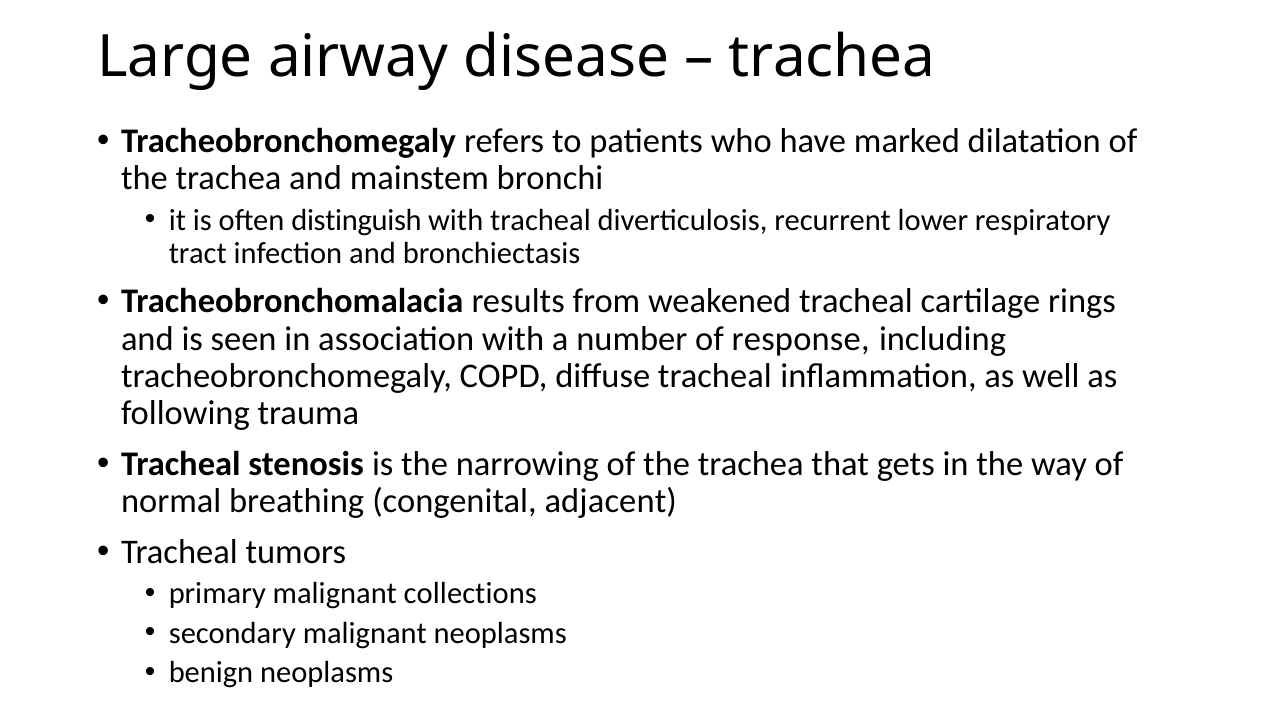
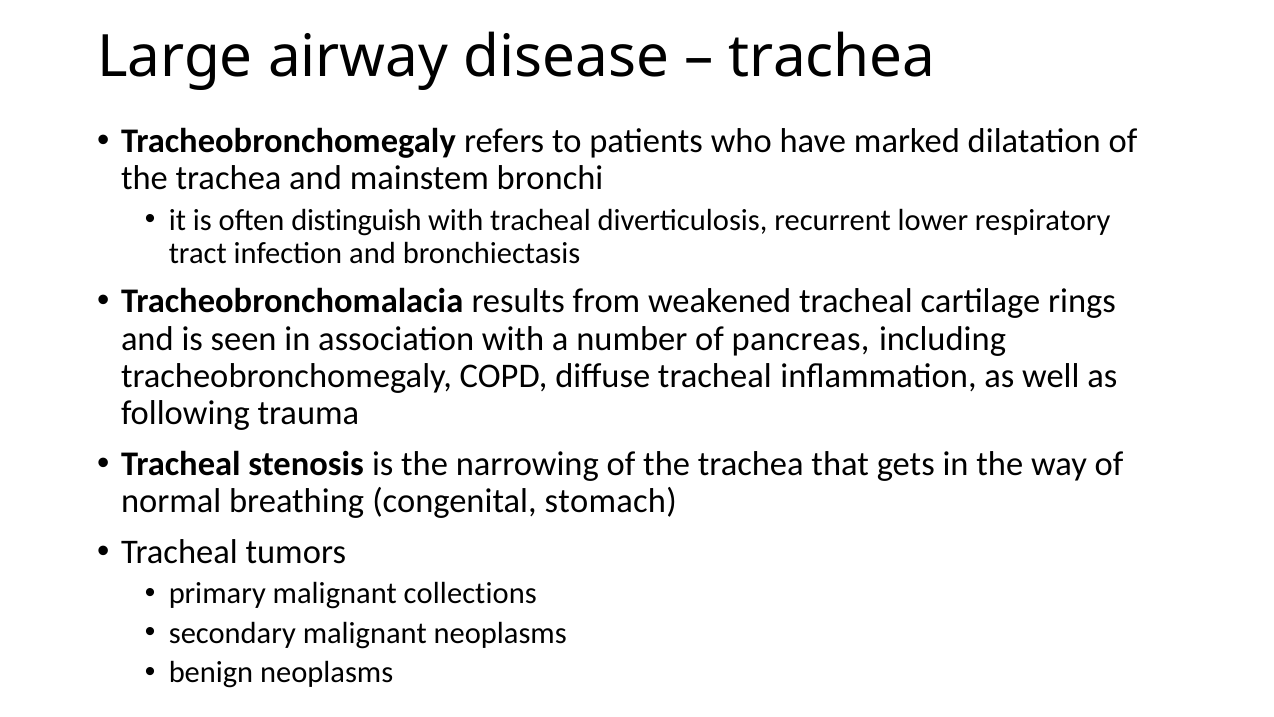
response: response -> pancreas
adjacent: adjacent -> stomach
